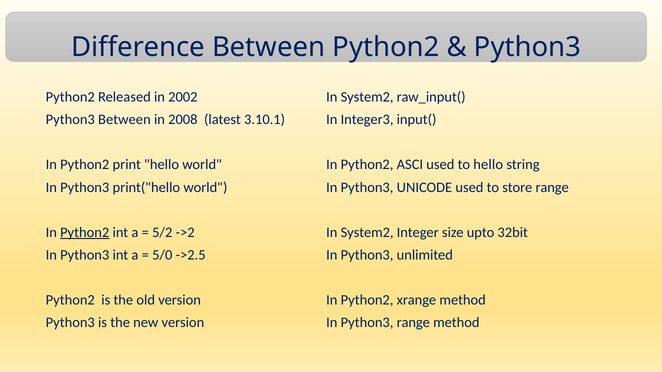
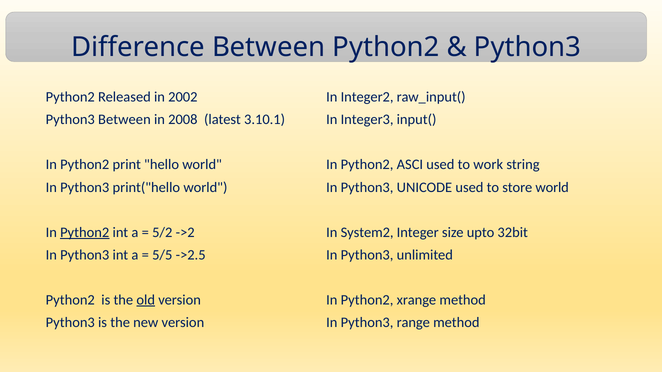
System2 at (367, 97): System2 -> Integer2
to hello: hello -> work
store range: range -> world
5/0: 5/0 -> 5/5
old underline: none -> present
